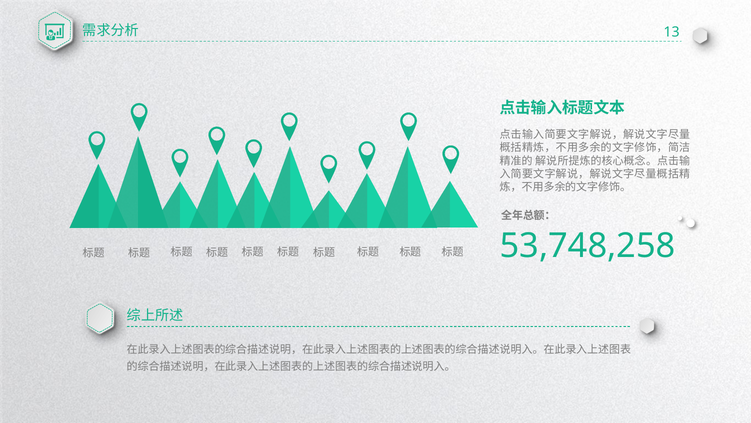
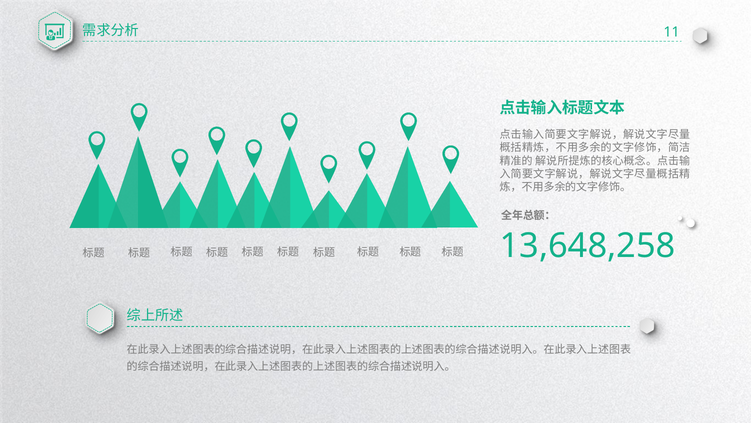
13: 13 -> 11
53,748,258: 53,748,258 -> 13,648,258
